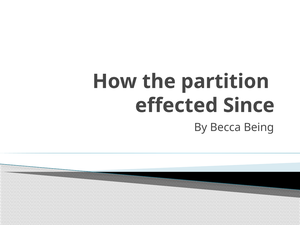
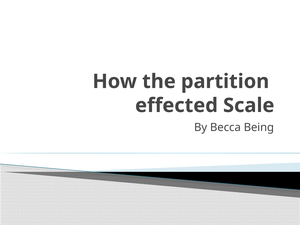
Since: Since -> Scale
